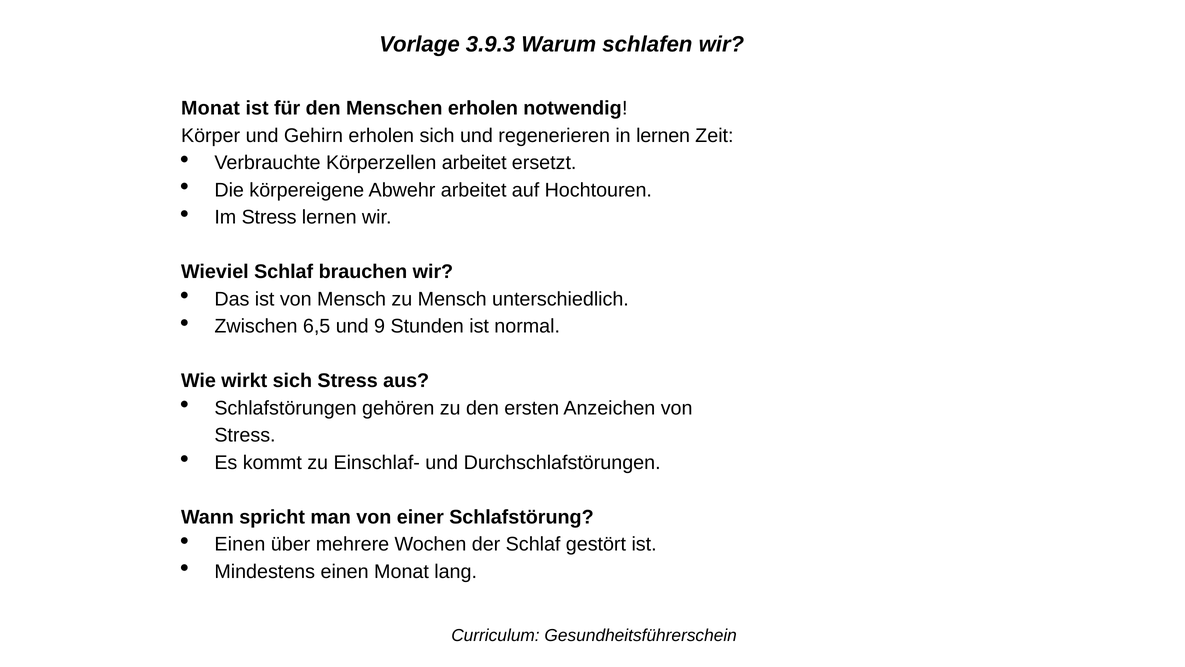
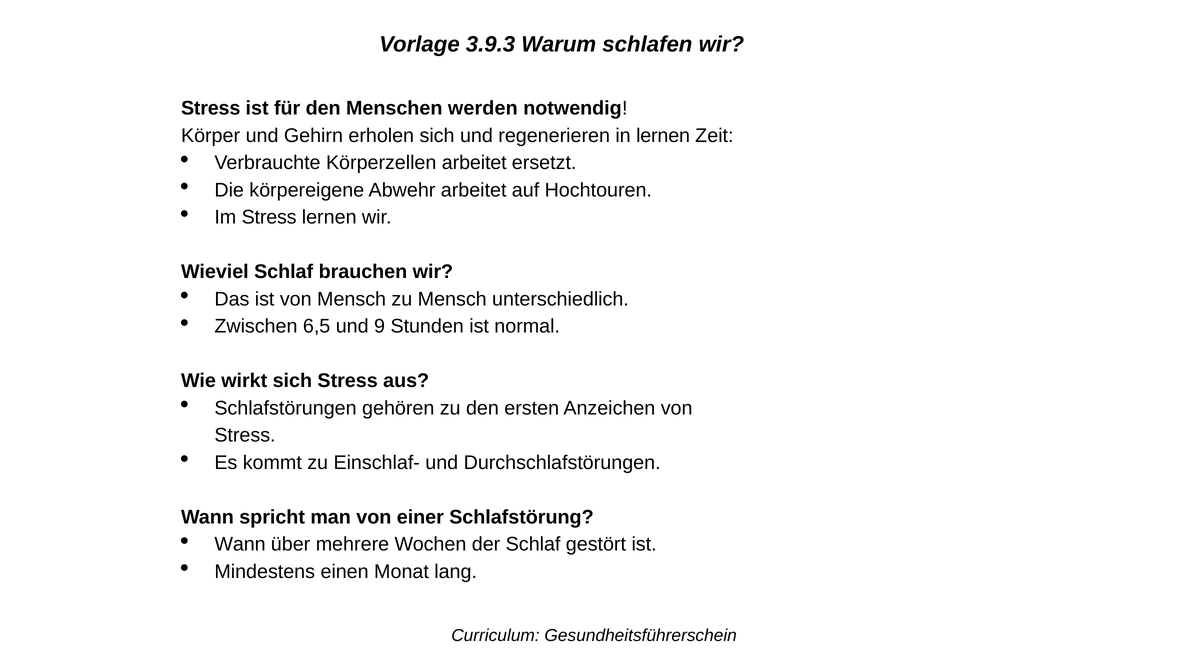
Monat at (211, 108): Monat -> Stress
Menschen erholen: erholen -> werden
Einen at (240, 544): Einen -> Wann
